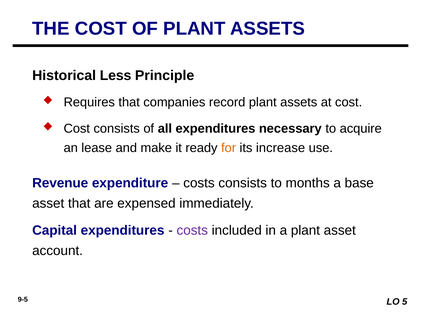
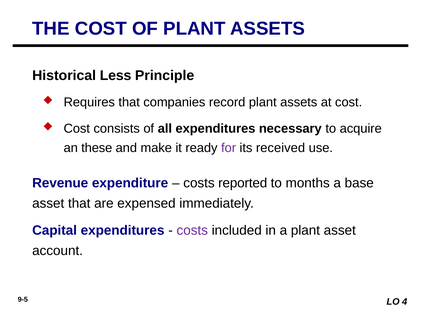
lease: lease -> these
for colour: orange -> purple
increase: increase -> received
costs consists: consists -> reported
5: 5 -> 4
